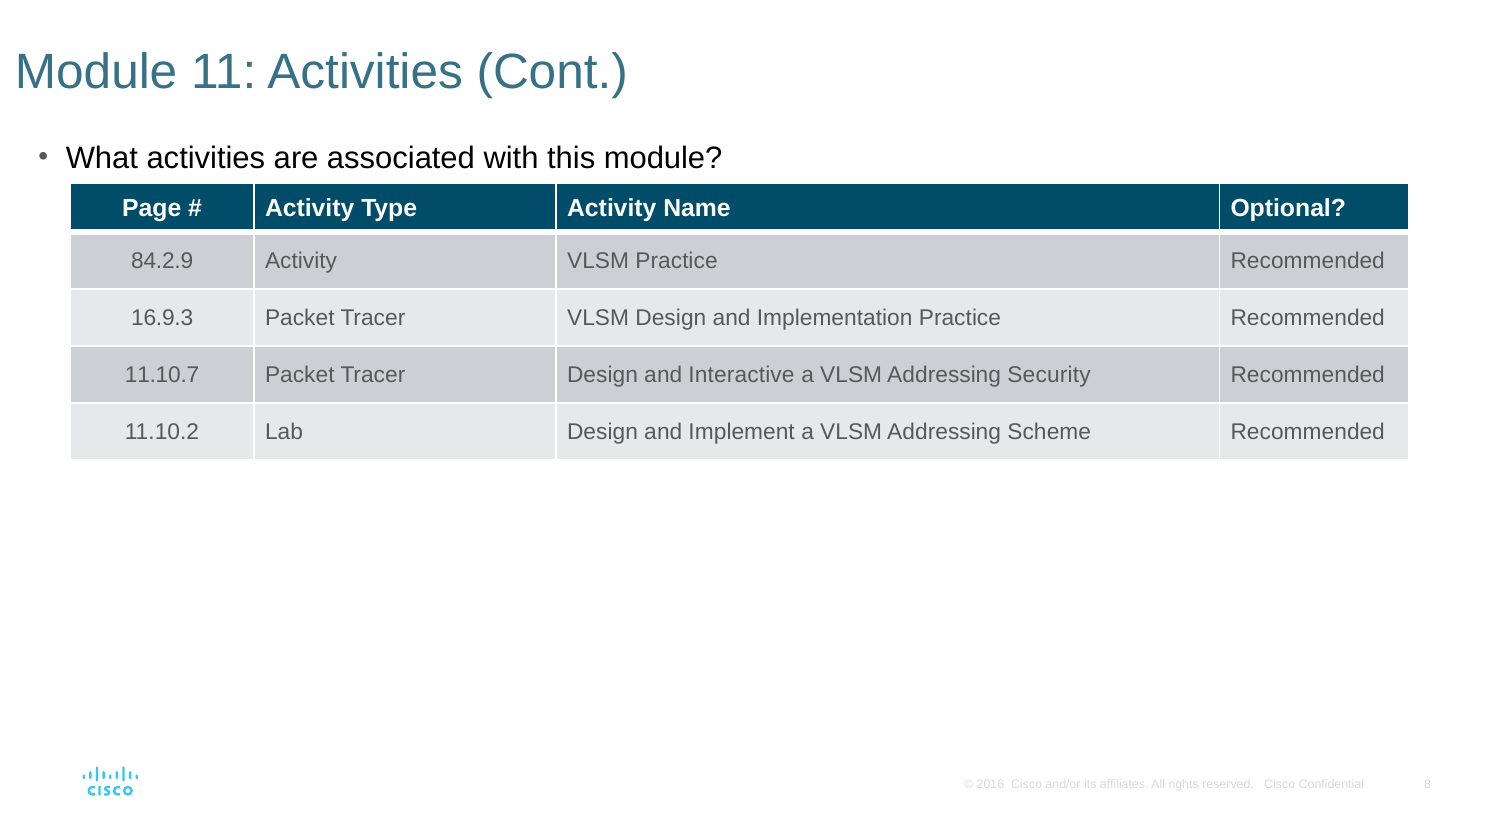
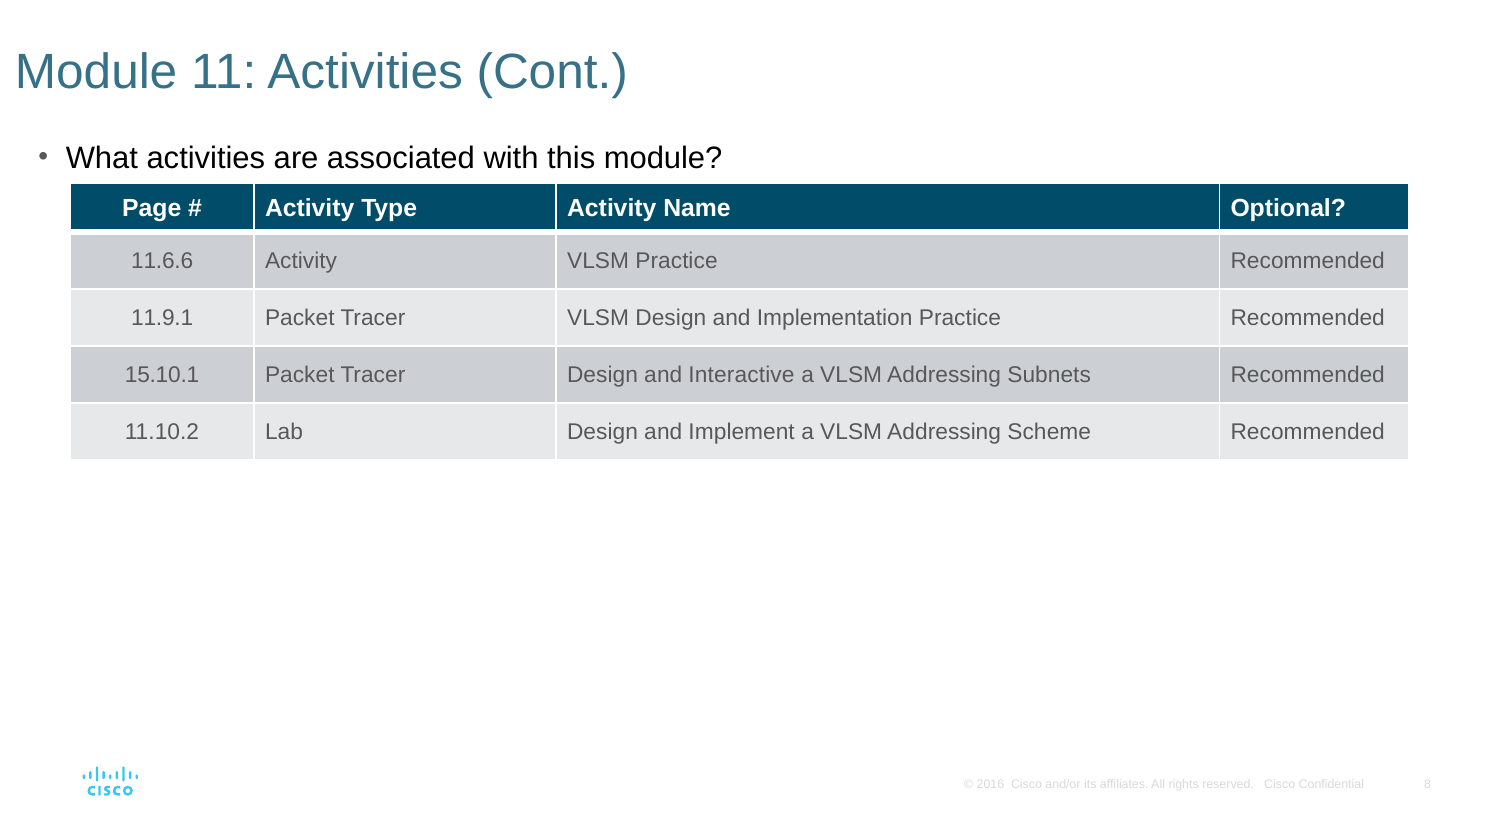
84.2.9: 84.2.9 -> 11.6.6
16.9.3: 16.9.3 -> 11.9.1
11.10.7: 11.10.7 -> 15.10.1
Security: Security -> Subnets
